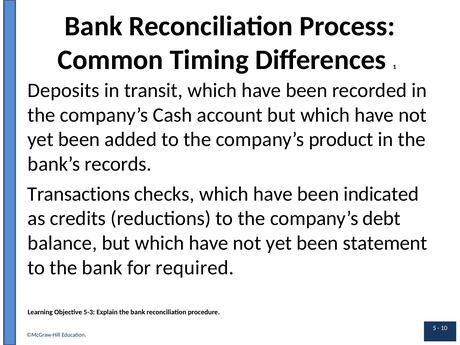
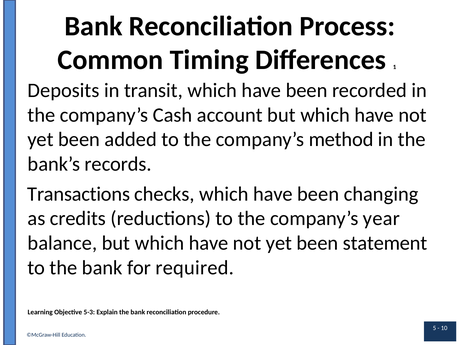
product: product -> method
indicated: indicated -> changing
debt: debt -> year
